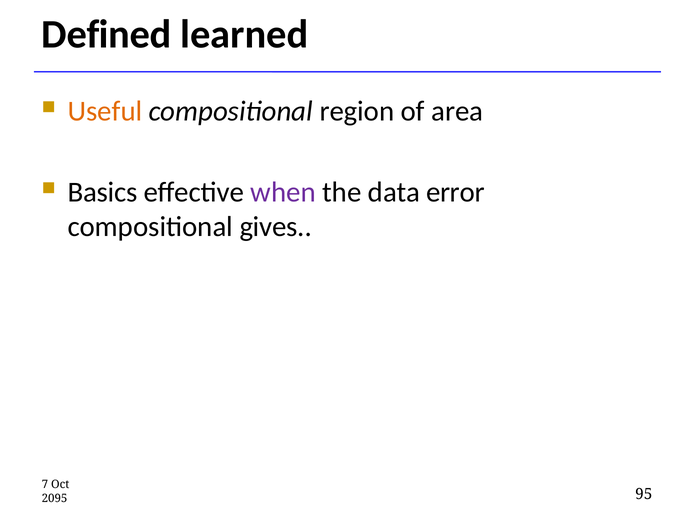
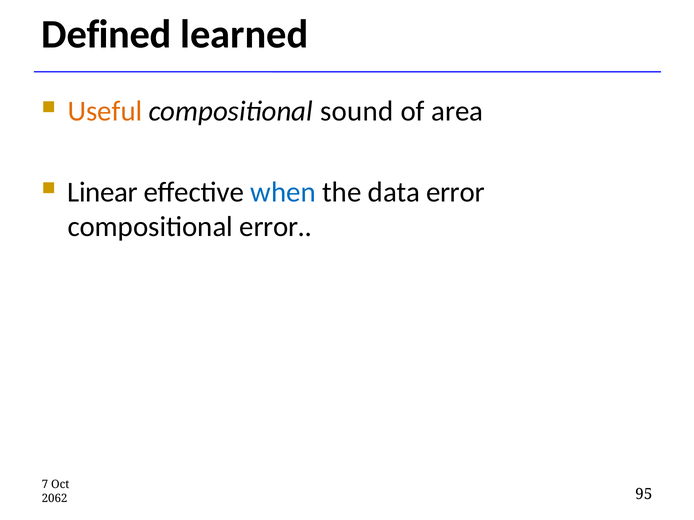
region: region -> sound
Basics: Basics -> Linear
when colour: purple -> blue
compositional gives: gives -> error
2095: 2095 -> 2062
